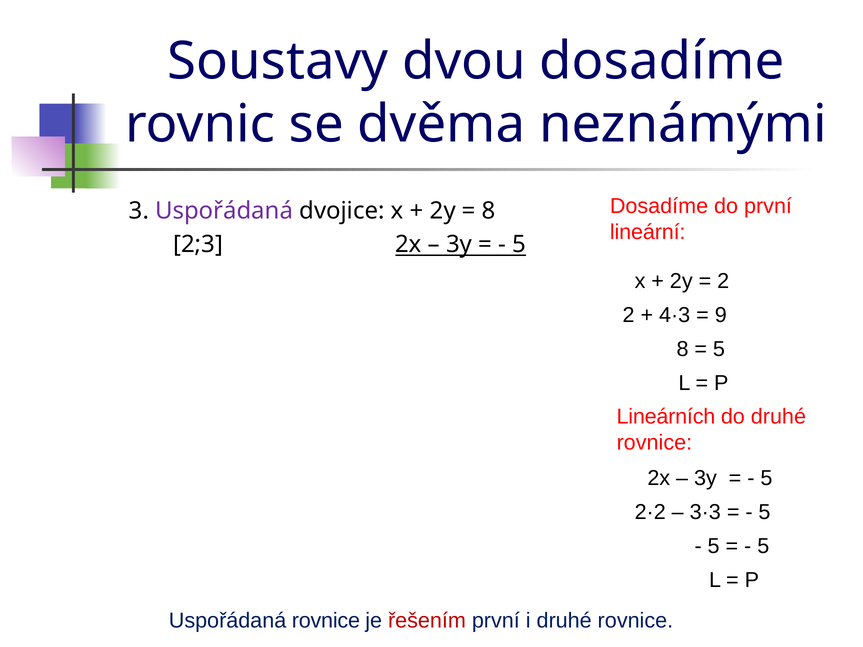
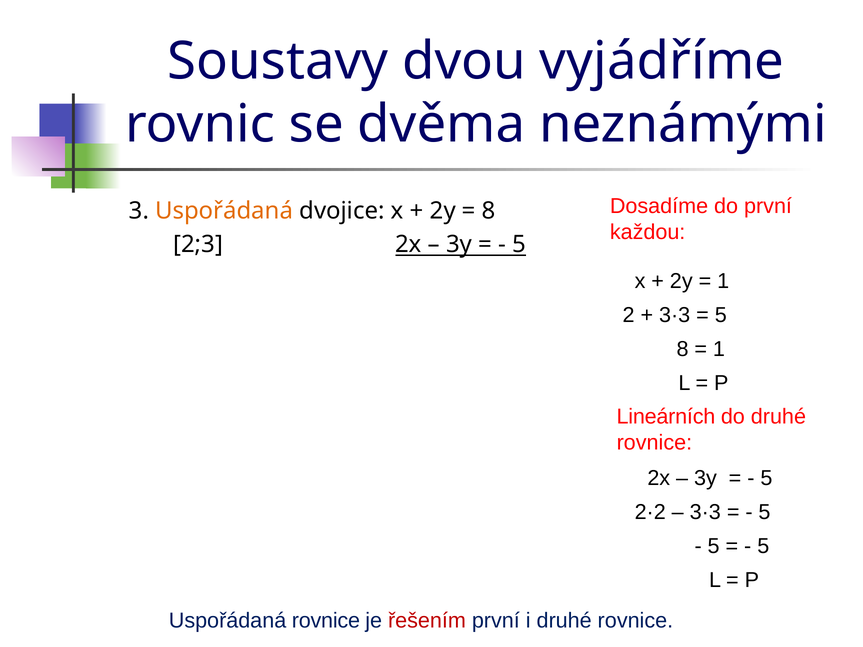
dvou dosadíme: dosadíme -> vyjádříme
Uspořádaná at (224, 211) colour: purple -> orange
lineární: lineární -> každou
2 at (723, 281): 2 -> 1
4·3 at (675, 315): 4·3 -> 3·3
9 at (721, 315): 9 -> 5
5 at (719, 349): 5 -> 1
